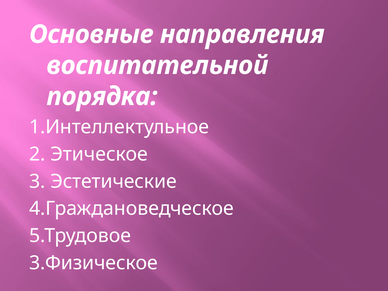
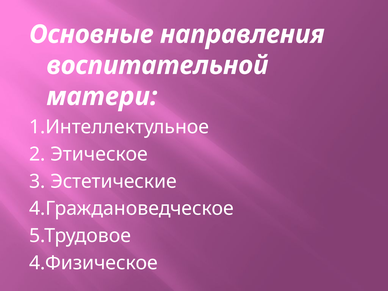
порядка: порядка -> матери
3.Физическое: 3.Физическое -> 4.Физическое
